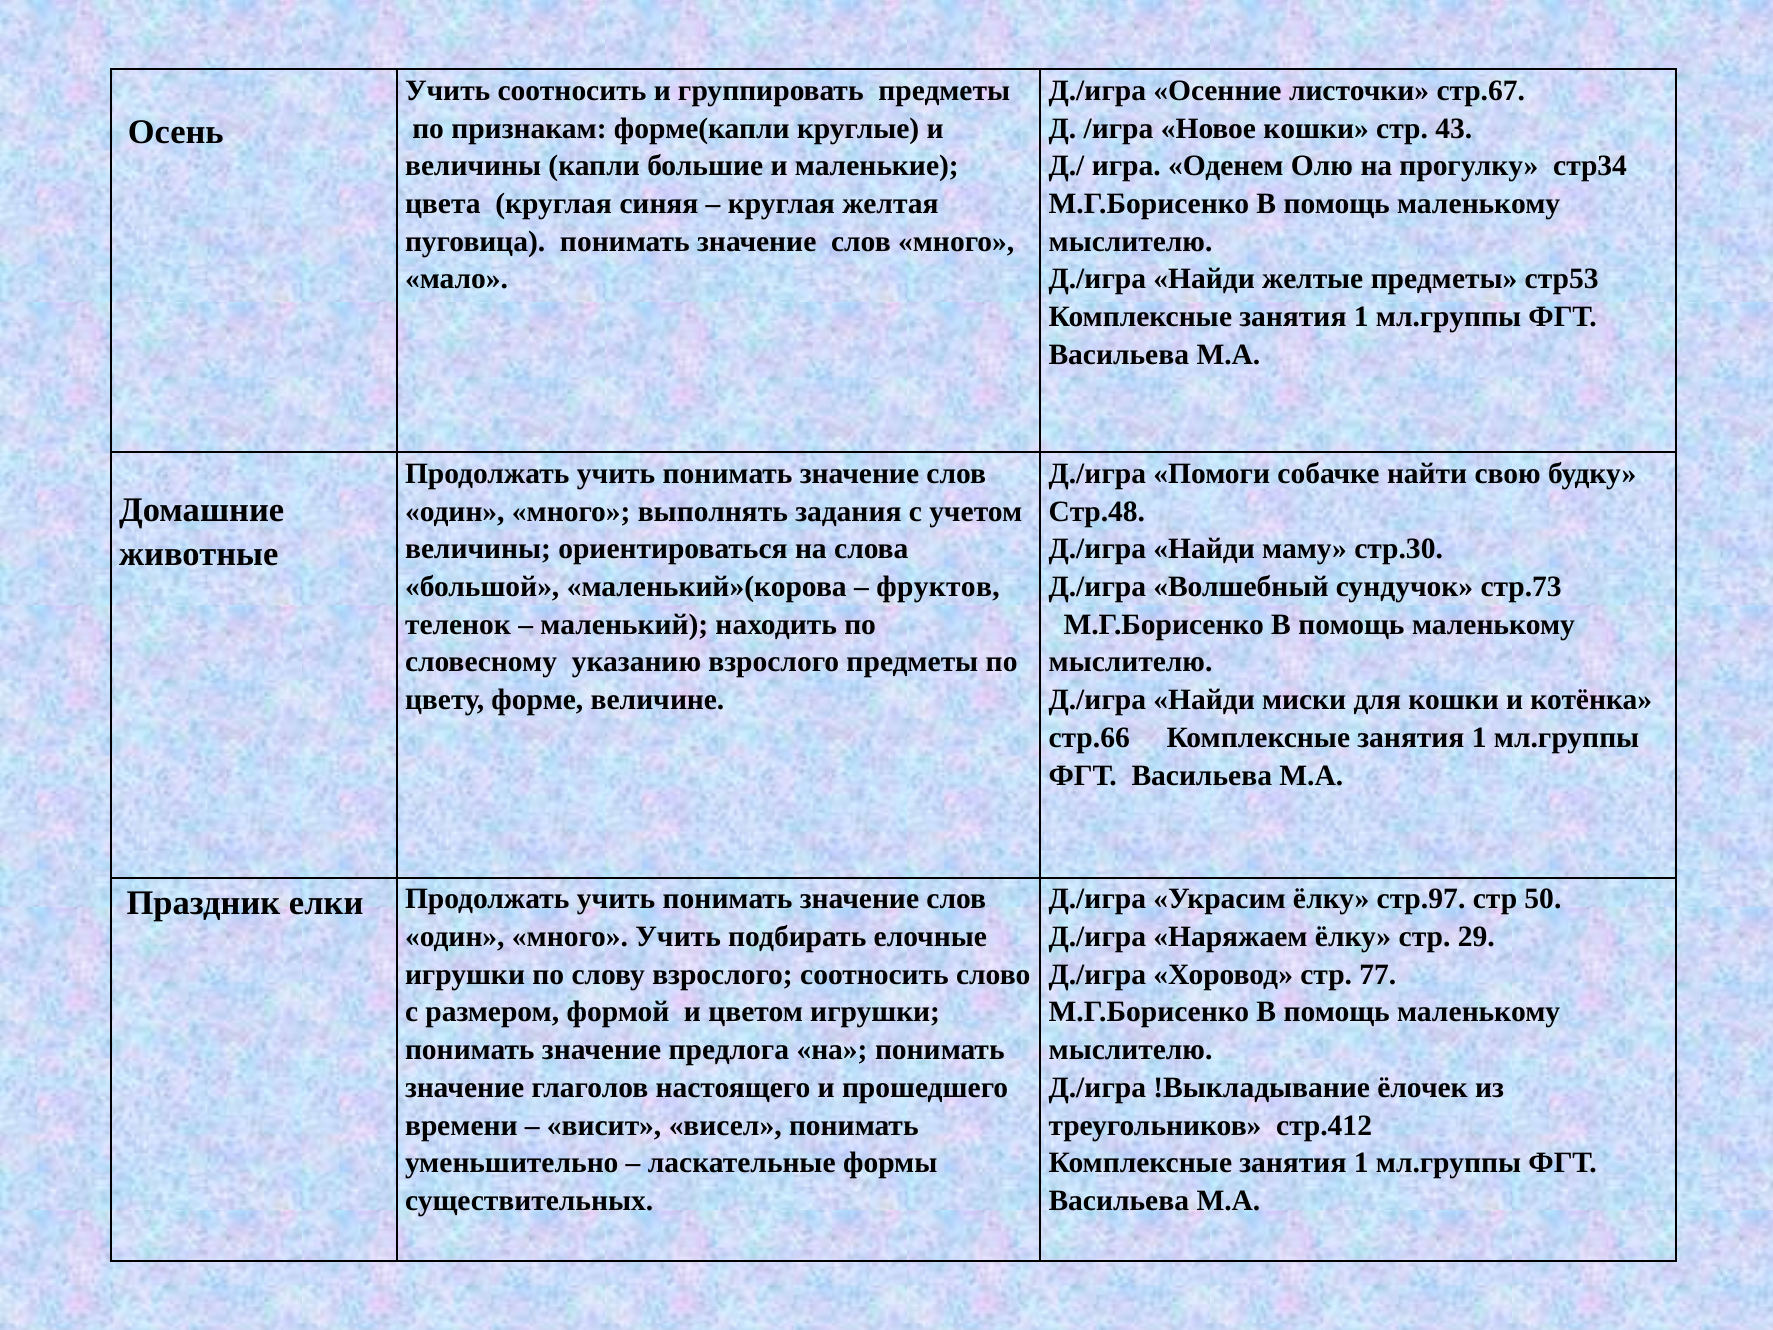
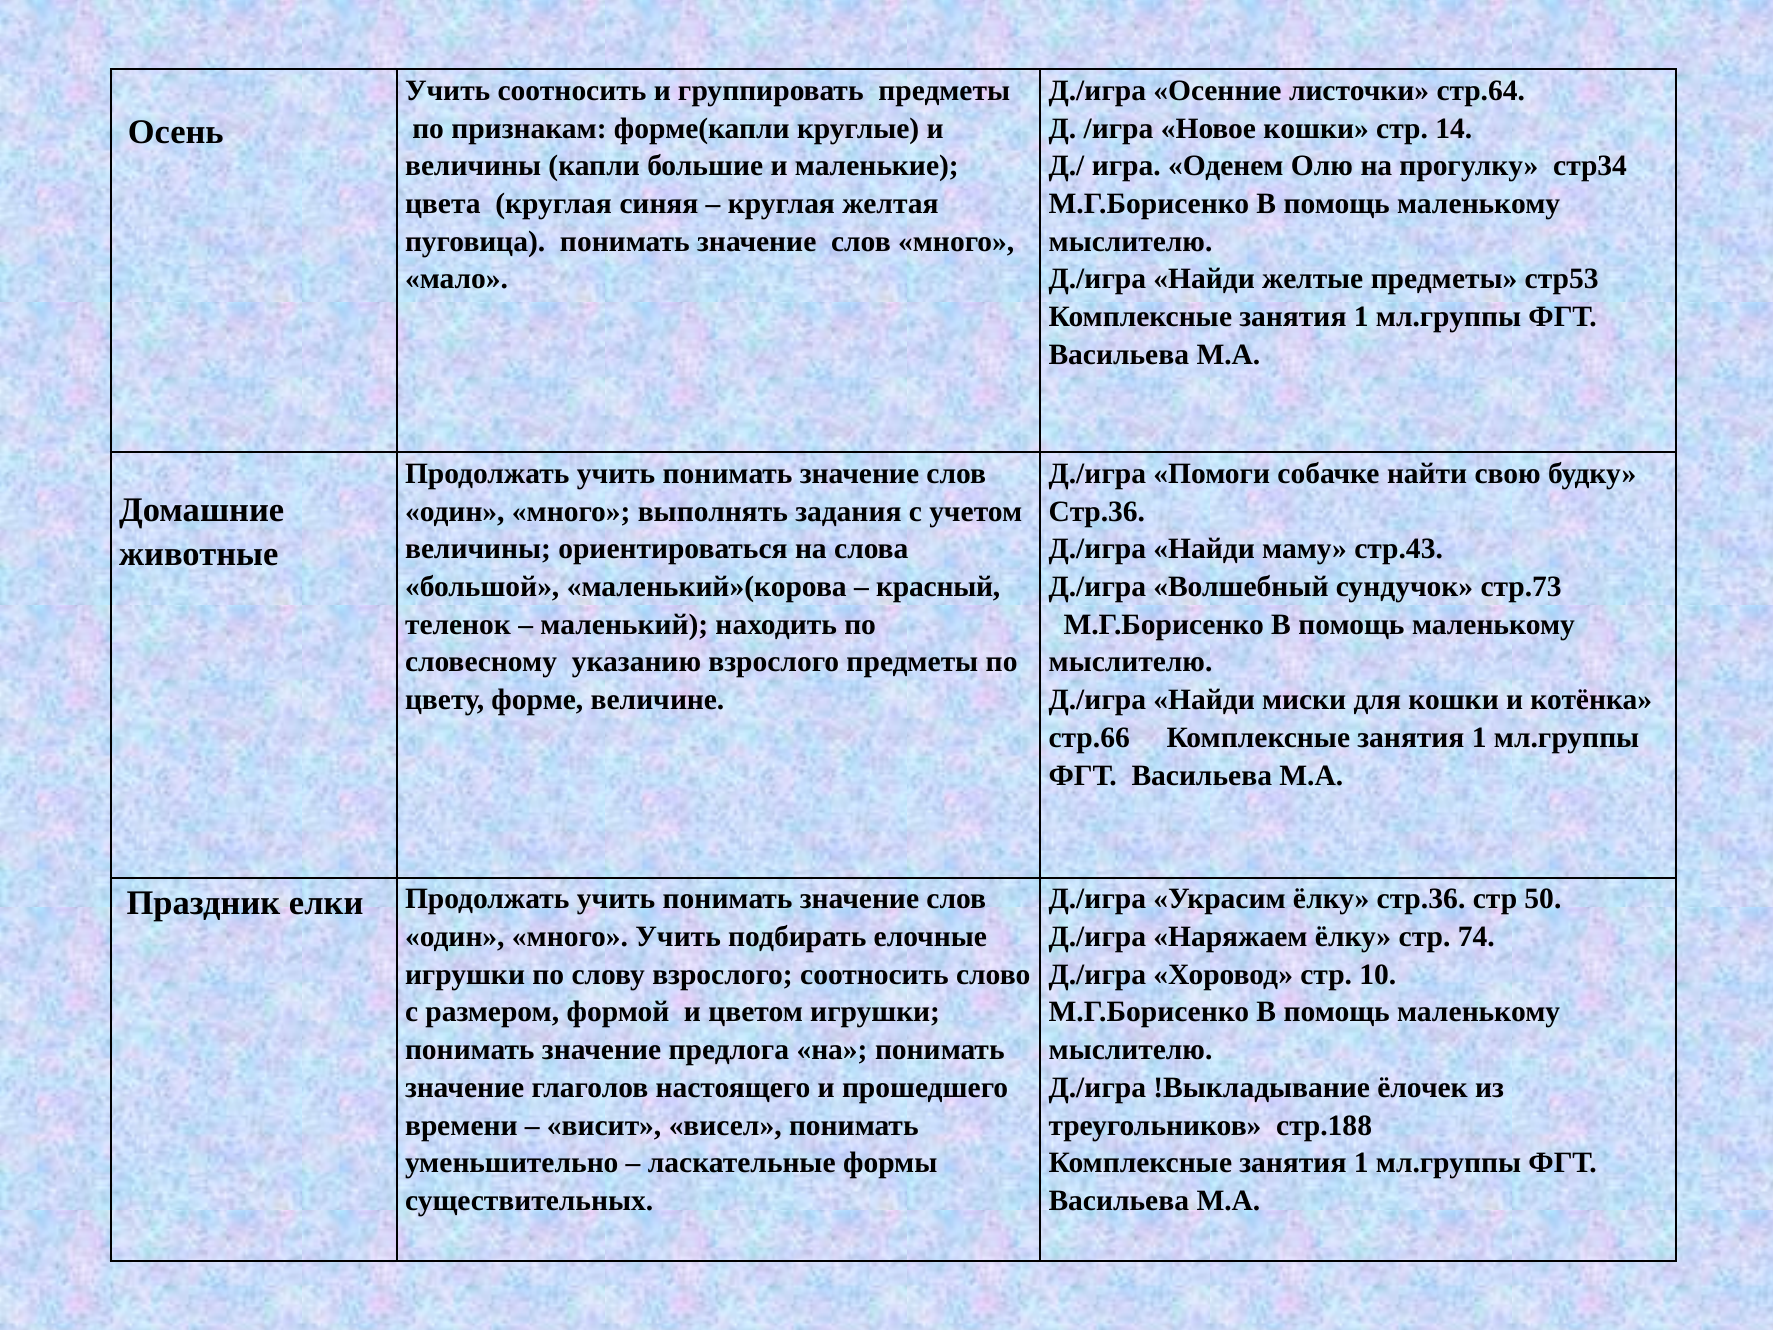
стр.67: стр.67 -> стр.64
43: 43 -> 14
Стр.48 at (1097, 511): Стр.48 -> Стр.36
стр.30: стр.30 -> стр.43
фруктов: фруктов -> красный
ёлку стр.97: стр.97 -> стр.36
29: 29 -> 74
77: 77 -> 10
стр.412: стр.412 -> стр.188
